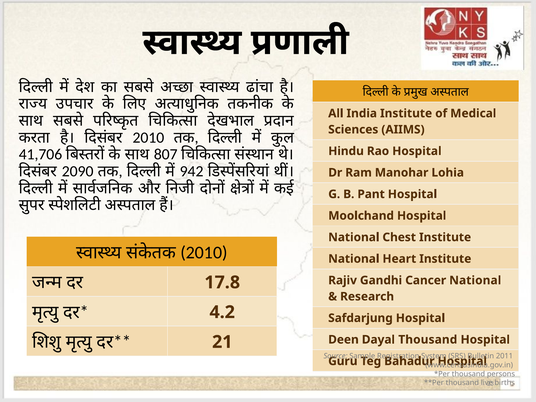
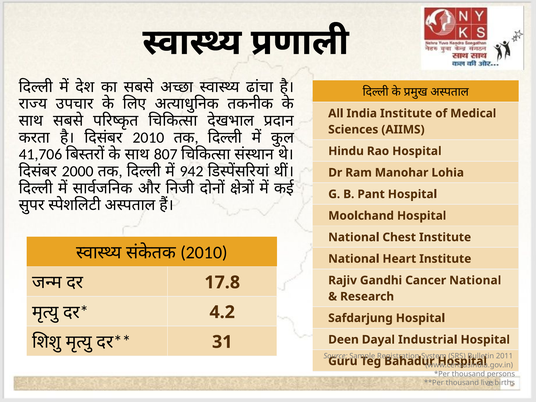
2090: 2090 -> 2000
21: 21 -> 31
Dayal Thousand: Thousand -> Industrial
